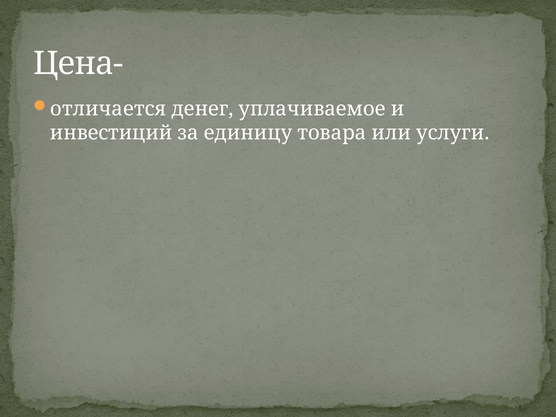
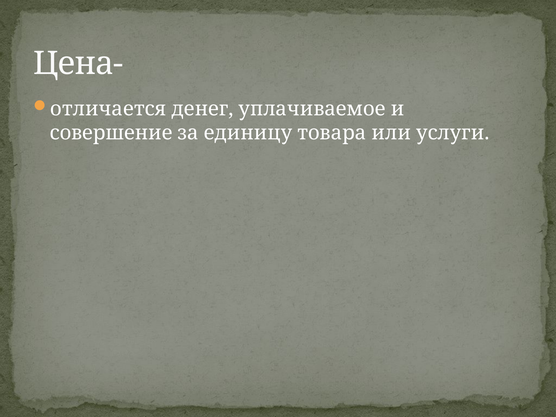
инвестиций: инвестиций -> совершение
